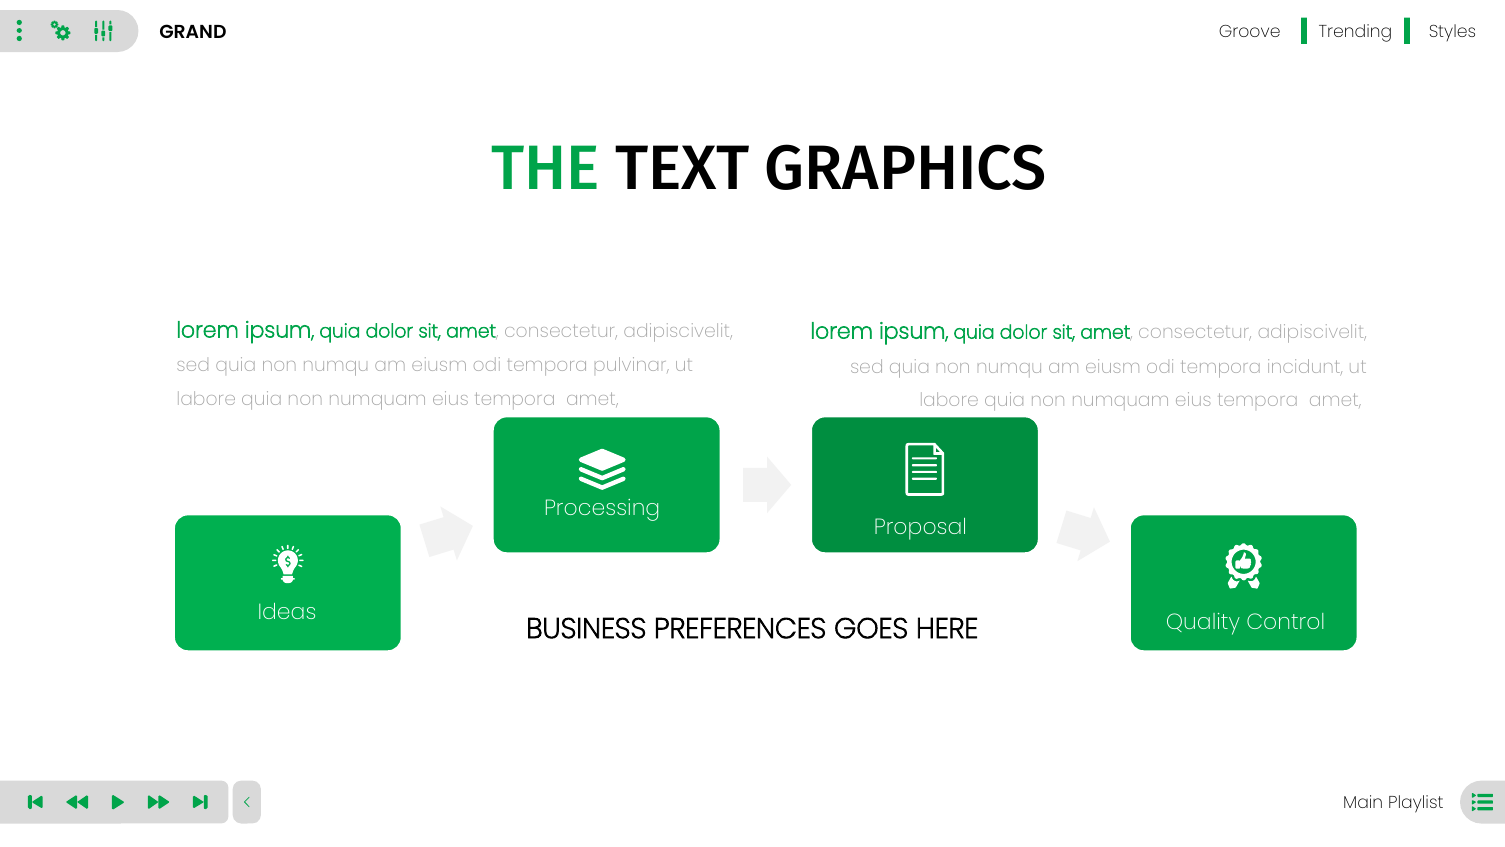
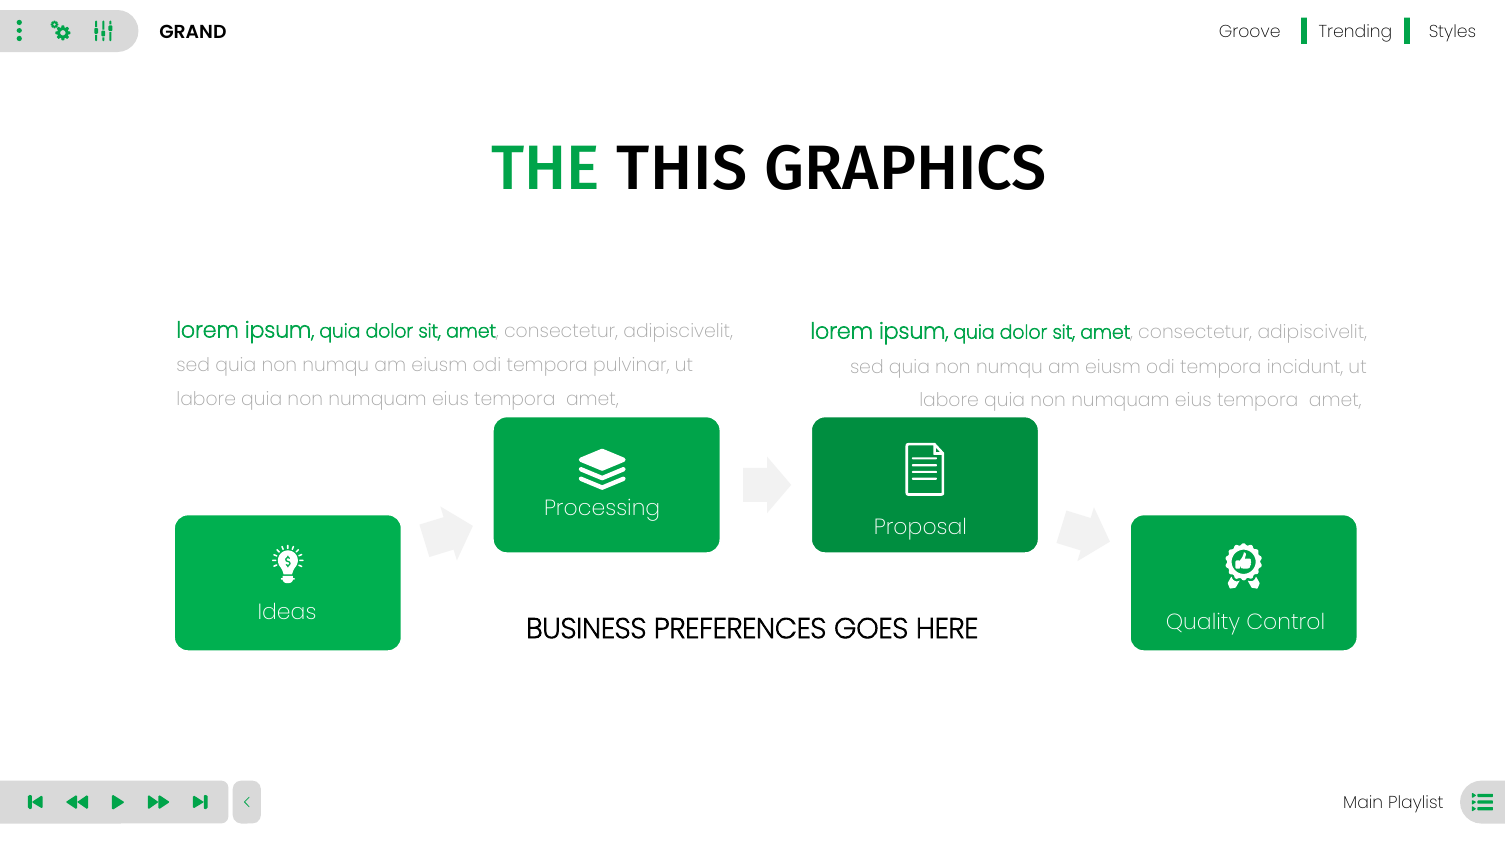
TEXT: TEXT -> THIS
